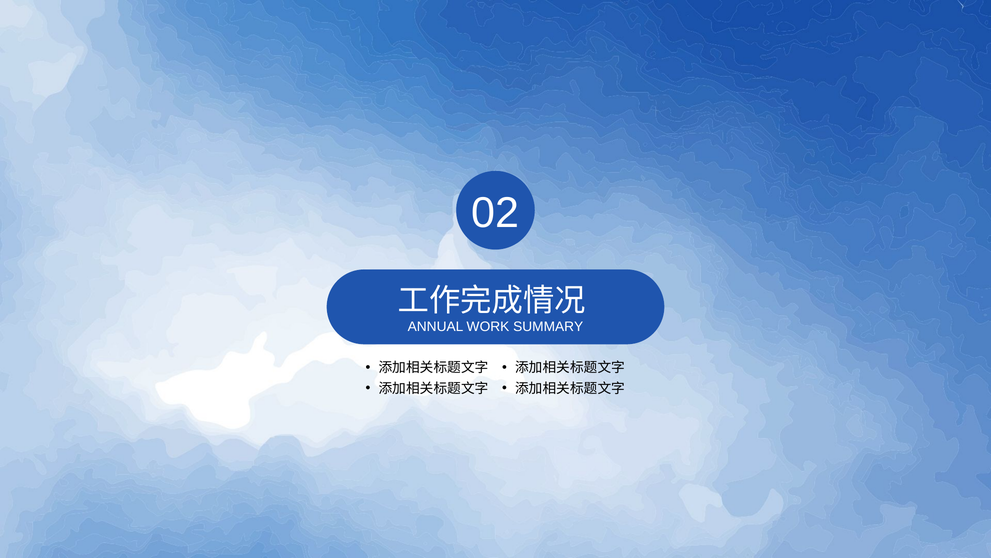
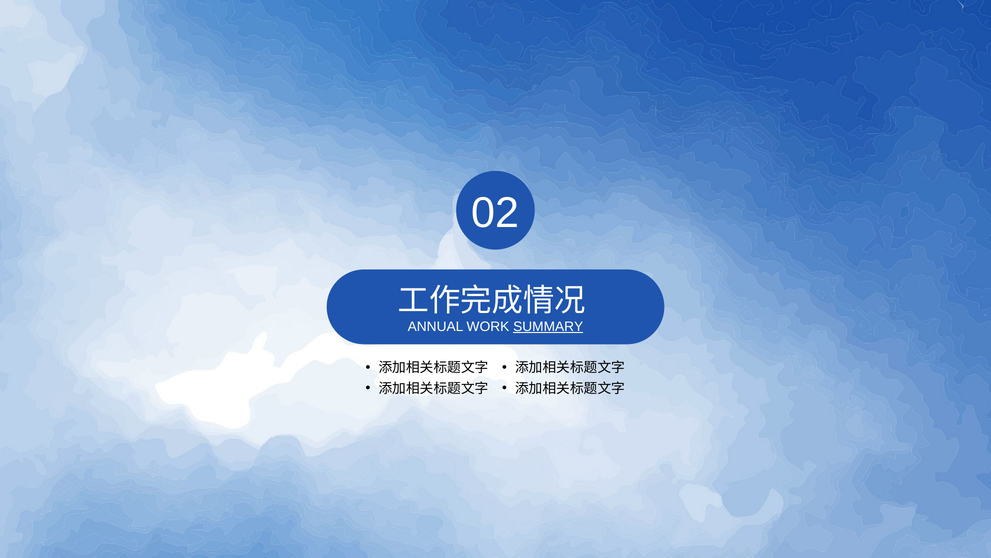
SUMMARY underline: none -> present
